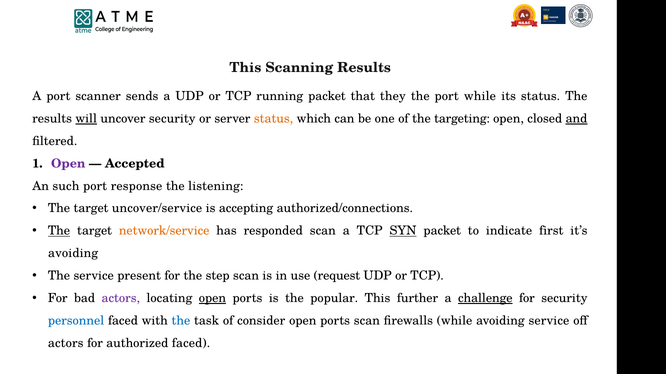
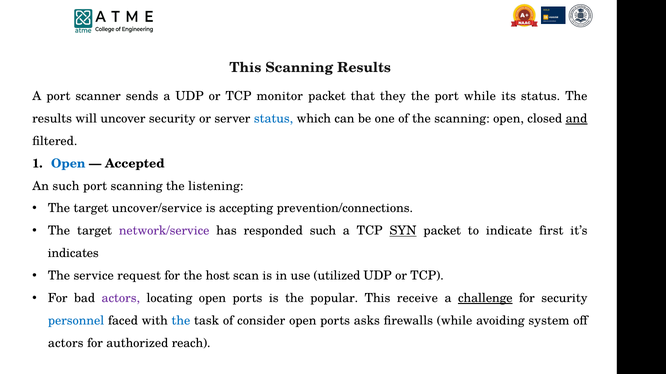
running: running -> monitor
will underline: present -> none
status at (274, 119) colour: orange -> blue
the targeting: targeting -> scanning
Open at (68, 164) colour: purple -> blue
port response: response -> scanning
authorized/connections: authorized/connections -> prevention/connections
The at (59, 231) underline: present -> none
network/service colour: orange -> purple
responded scan: scan -> such
avoiding at (73, 254): avoiding -> indicates
present: present -> request
step: step -> host
request: request -> utilized
open at (212, 299) underline: present -> none
further: further -> receive
ports scan: scan -> asks
avoiding service: service -> system
authorized faced: faced -> reach
